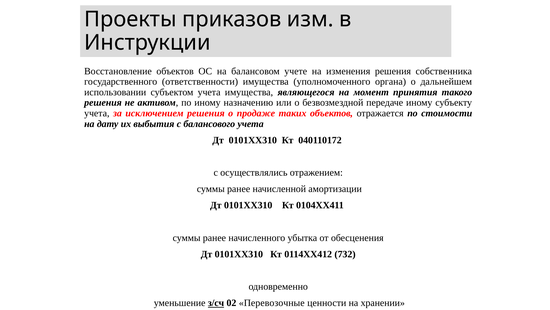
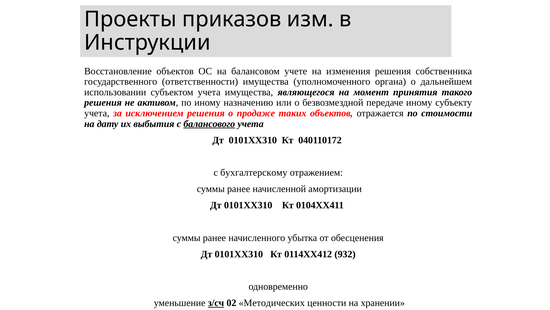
балансового underline: none -> present
осуществлялись: осуществлялись -> бухгалтерскому
732: 732 -> 932
Перевозочные: Перевозочные -> Методических
